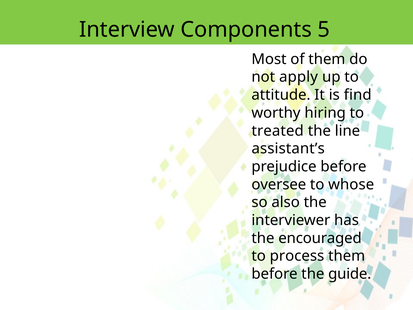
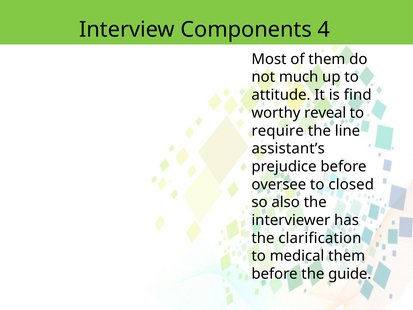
5: 5 -> 4
apply: apply -> much
hiring: hiring -> reveal
treated: treated -> require
whose: whose -> closed
encouraged: encouraged -> clarification
process: process -> medical
